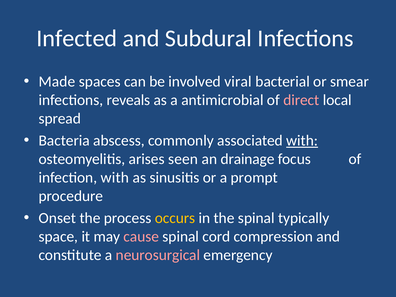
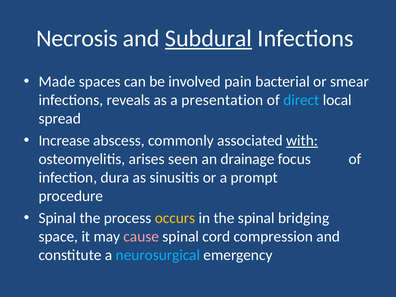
Infected: Infected -> Necrosis
Subdural underline: none -> present
viral: viral -> pain
antimicrobial: antimicrobial -> presentation
direct colour: pink -> light blue
Bacteria: Bacteria -> Increase
infection with: with -> dura
Onset at (57, 218): Onset -> Spinal
typically: typically -> bridging
neurosurgical colour: pink -> light blue
